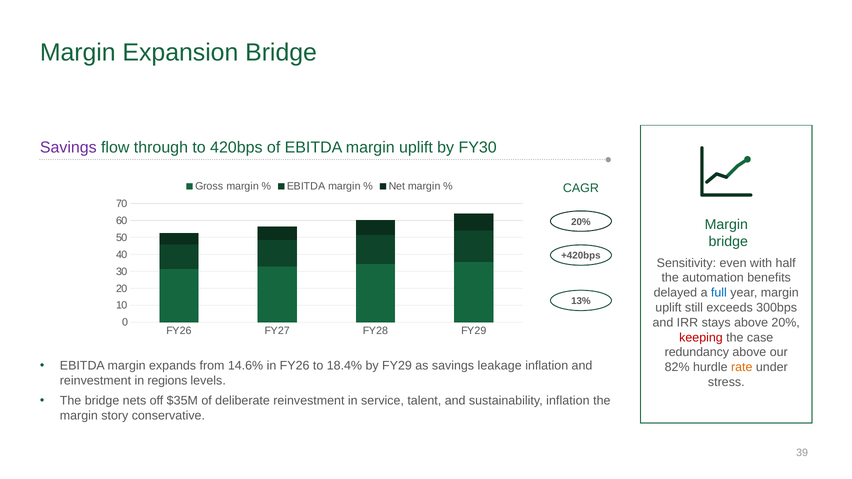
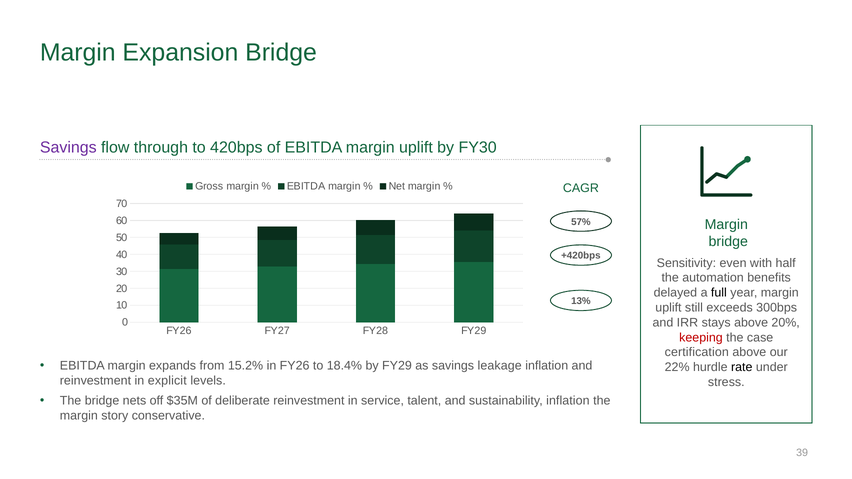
20% at (581, 222): 20% -> 57%
full colour: blue -> black
redundancy: redundancy -> certification
14.6%: 14.6% -> 15.2%
82%: 82% -> 22%
rate colour: orange -> black
regions: regions -> explicit
